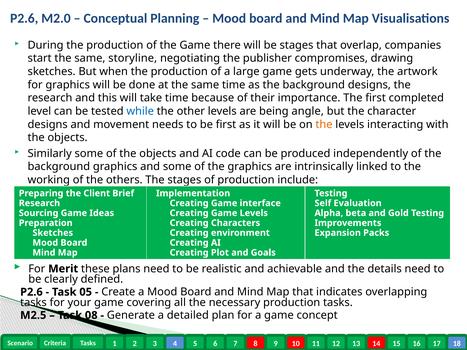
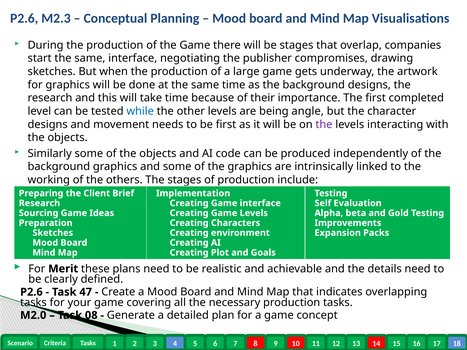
M2.0: M2.0 -> M2.3
same storyline: storyline -> interface
the at (324, 124) colour: orange -> purple
05: 05 -> 47
M2.5: M2.5 -> M2.0
